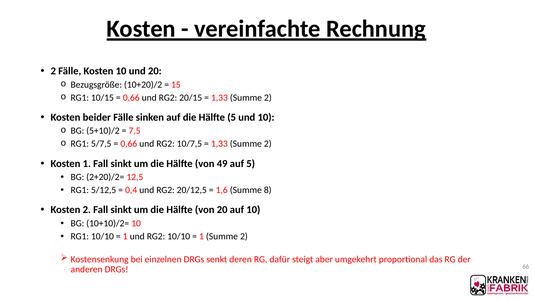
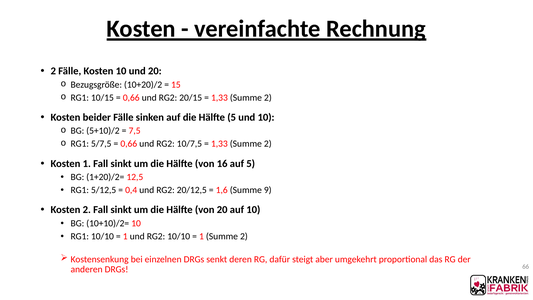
49: 49 -> 16
2+20)/2=: 2+20)/2= -> 1+20)/2=
8: 8 -> 9
